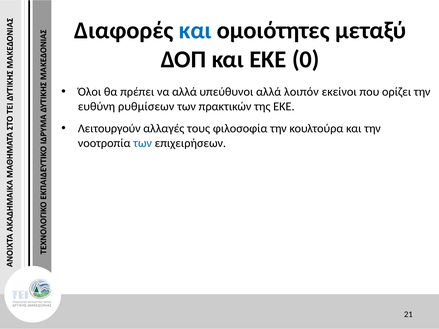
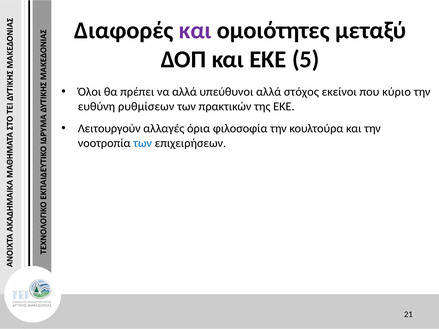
και at (195, 30) colour: blue -> purple
0: 0 -> 5
λοιπόν: λοιπόν -> στόχος
ορίζει: ορίζει -> κύριο
τους: τους -> όρια
